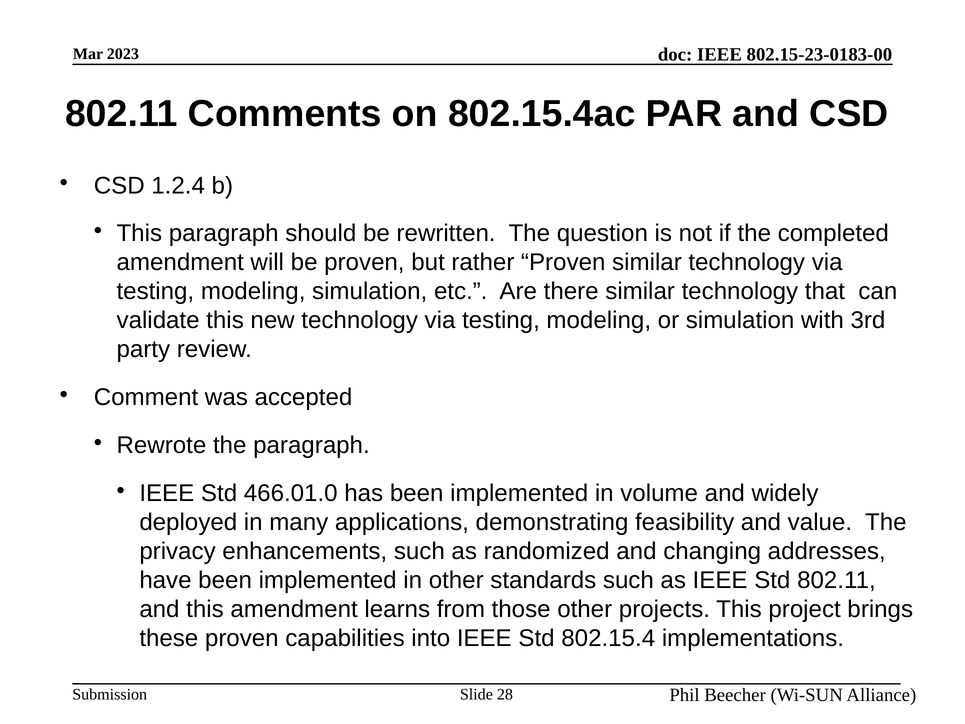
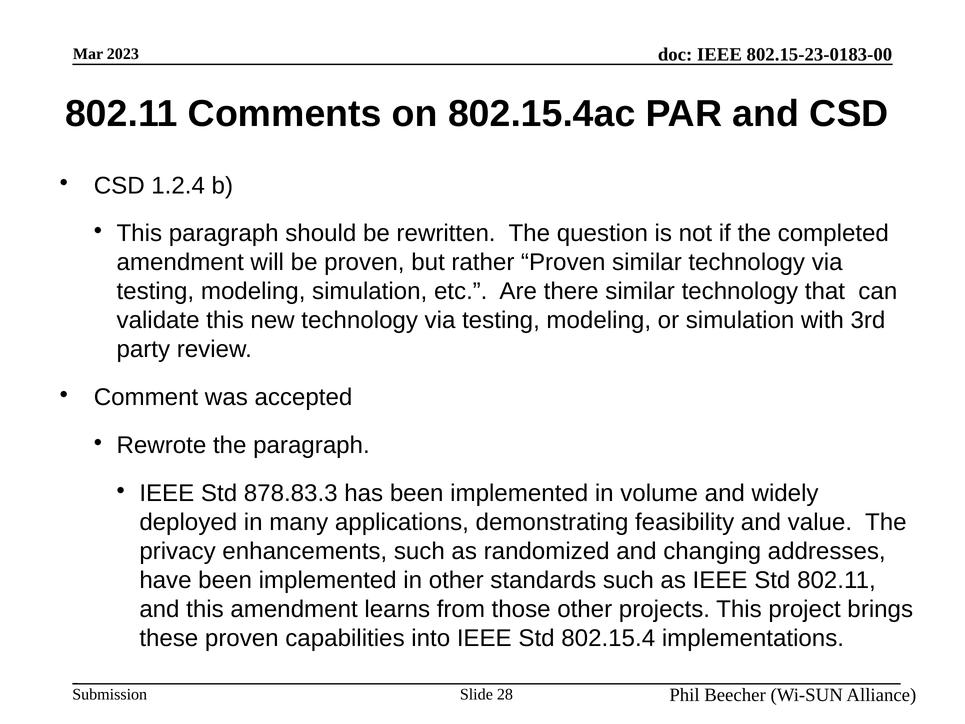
466.01.0: 466.01.0 -> 878.83.3
